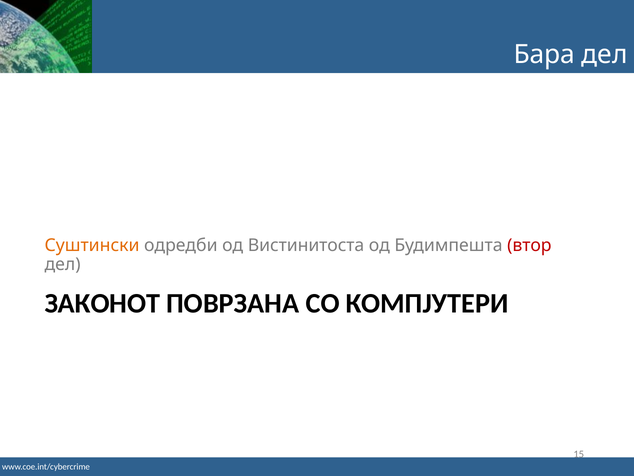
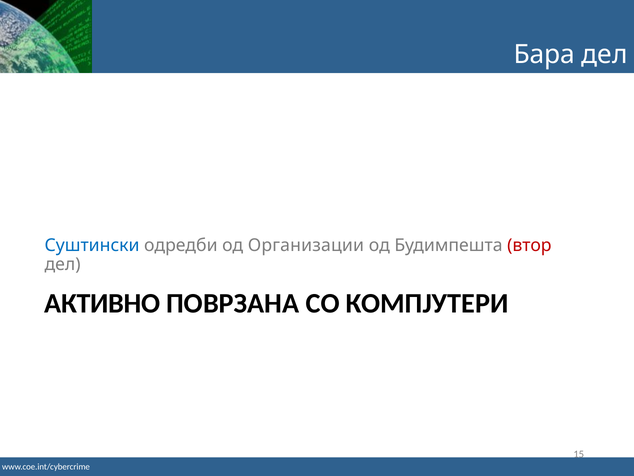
Суштински colour: orange -> blue
Вистинитоста: Вистинитоста -> Организации
ЗАКОНОТ: ЗАКОНОТ -> АКТИВНО
